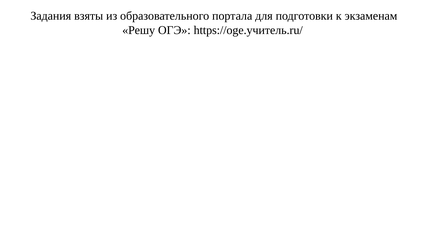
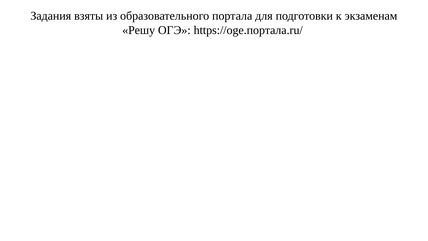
https://oge.учитель.ru/: https://oge.учитель.ru/ -> https://oge.портала.ru/
